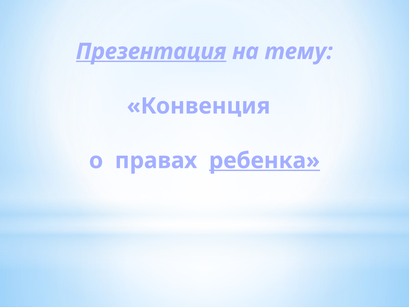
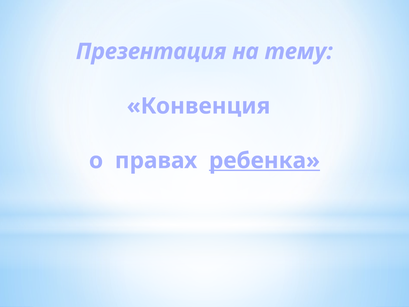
Презентация underline: present -> none
